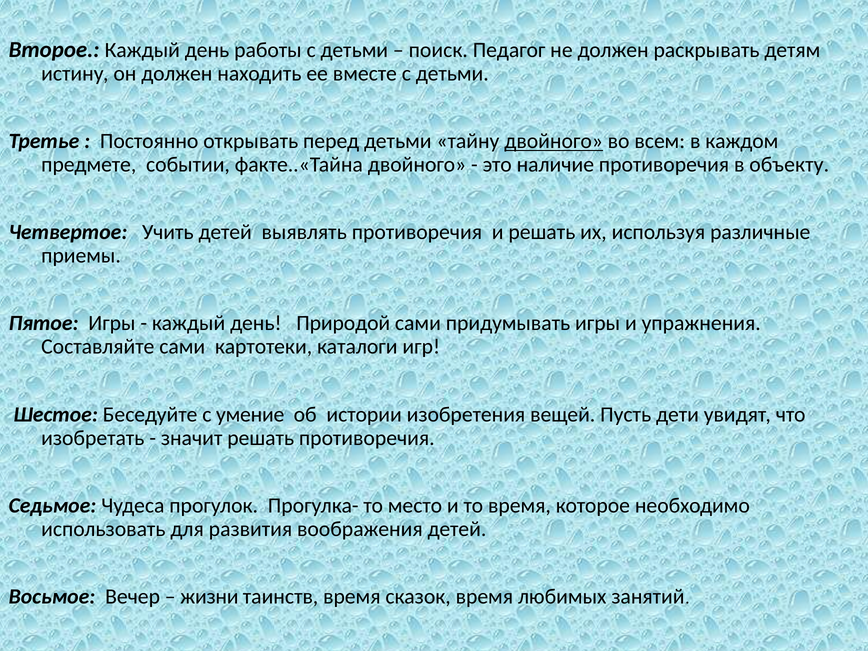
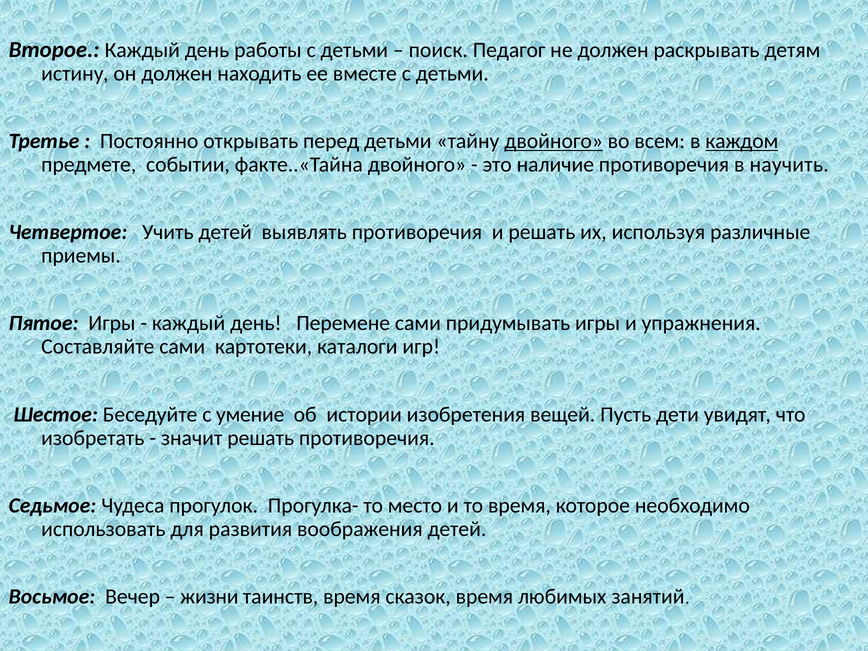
каждом underline: none -> present
объекту: объекту -> научить
Природой: Природой -> Перемене
